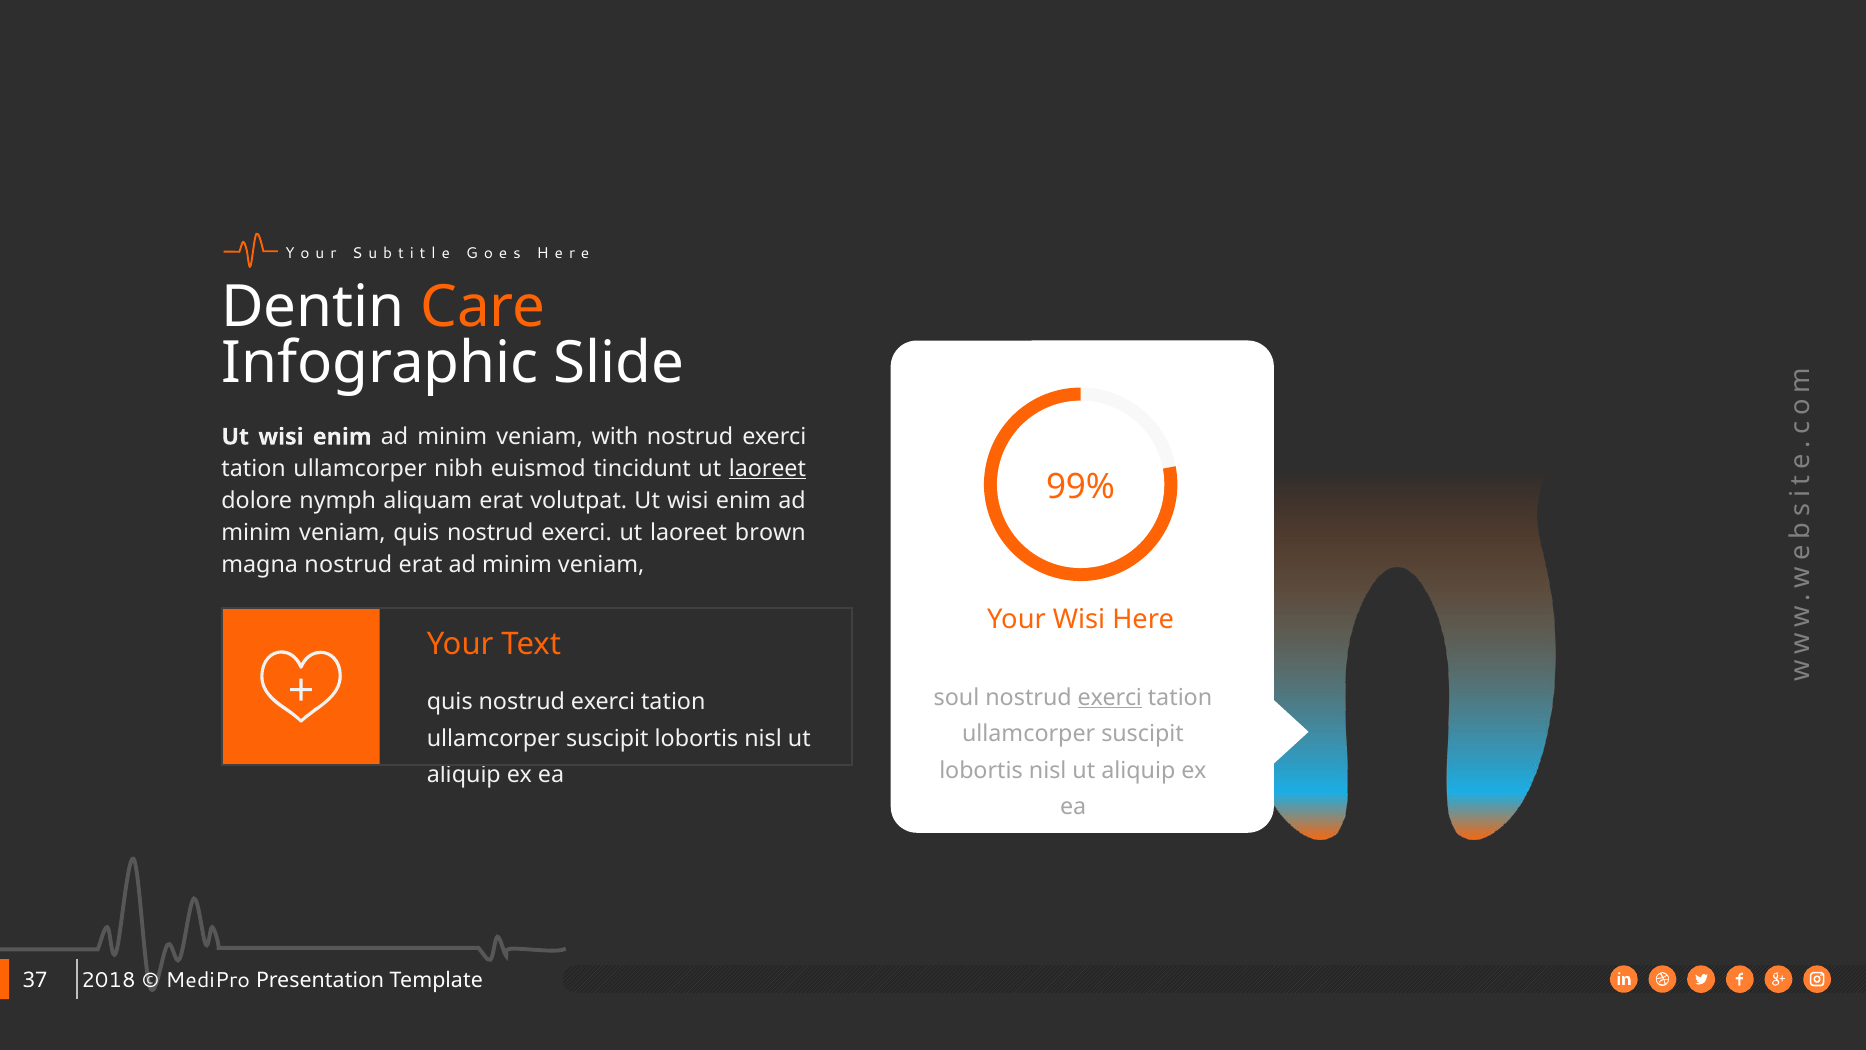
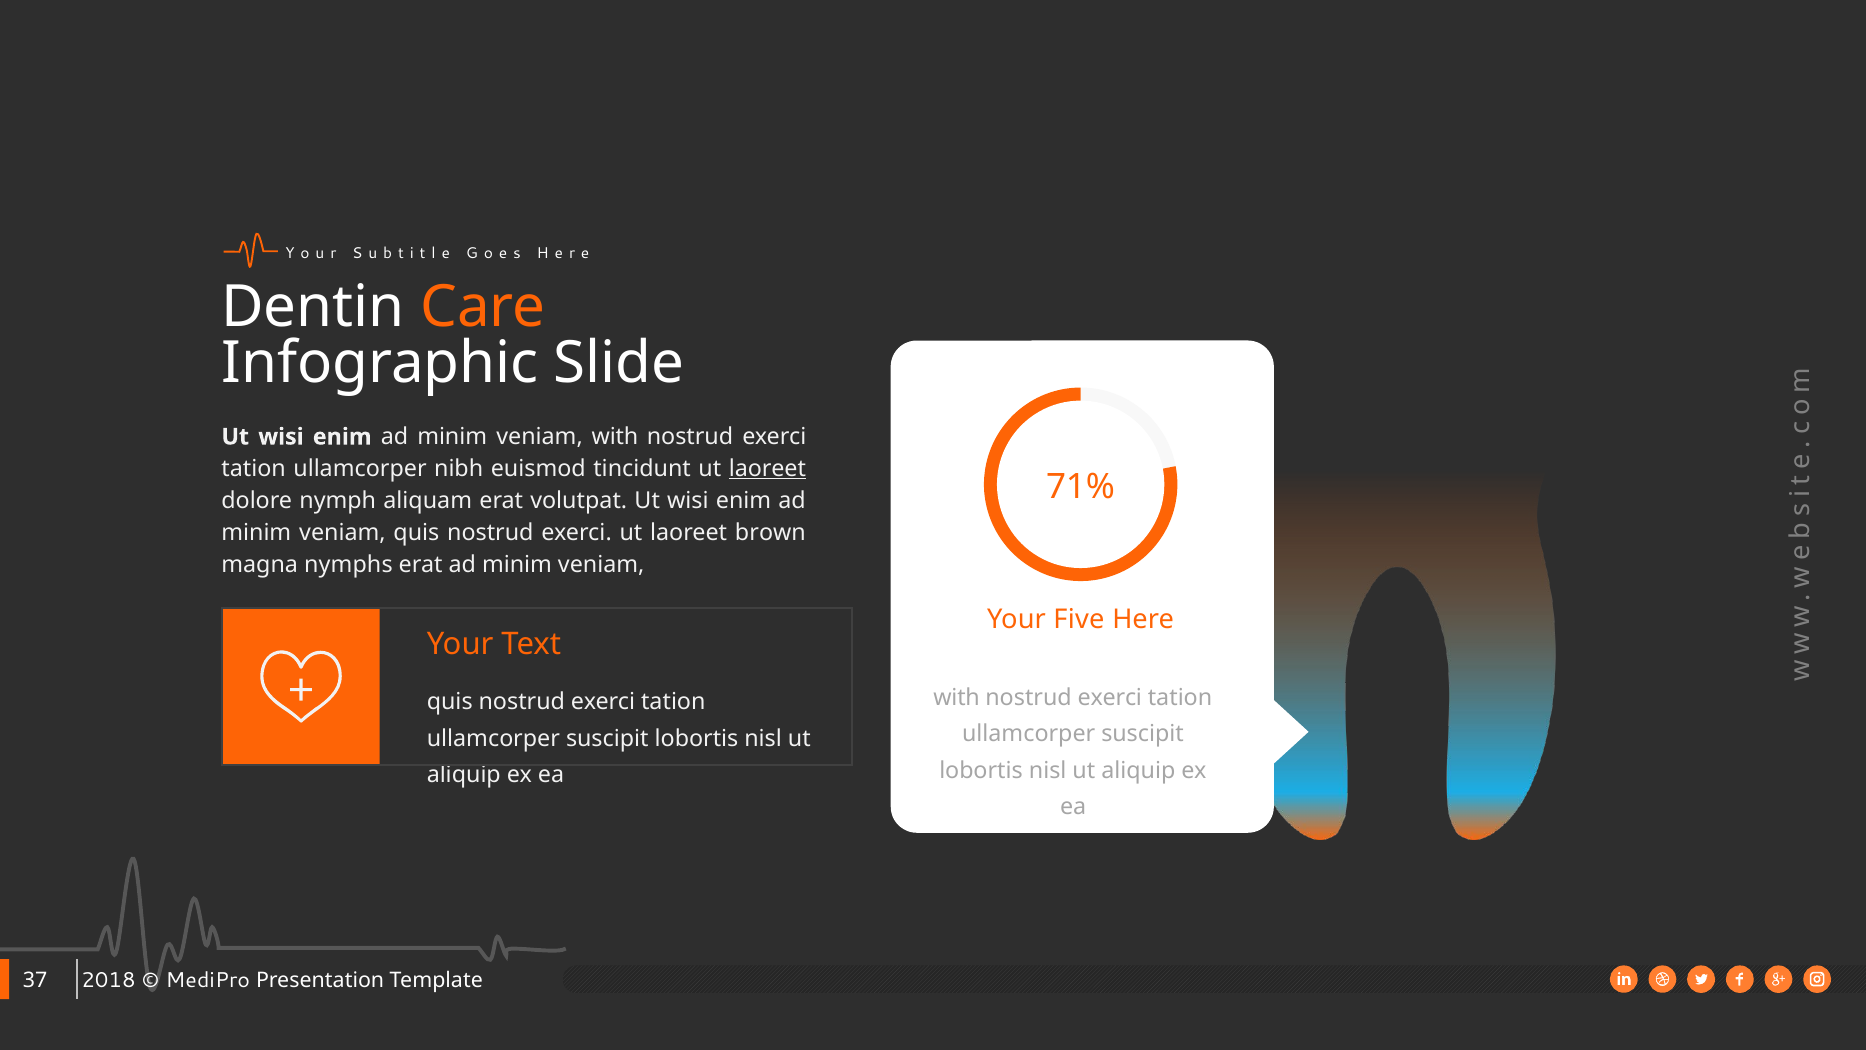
99%: 99% -> 71%
magna nostrud: nostrud -> nymphs
Your Wisi: Wisi -> Five
soul at (956, 697): soul -> with
exerci at (1110, 697) underline: present -> none
